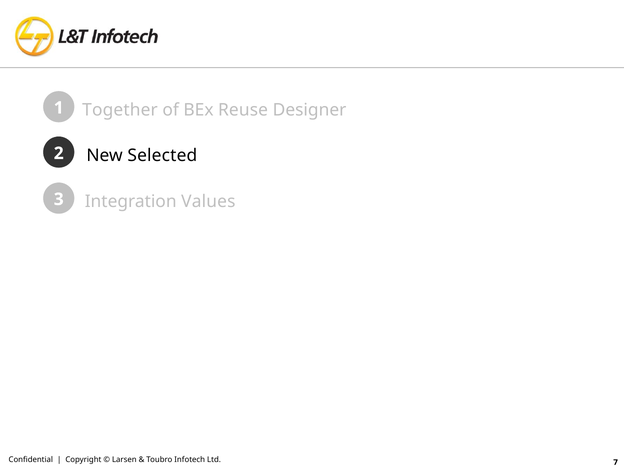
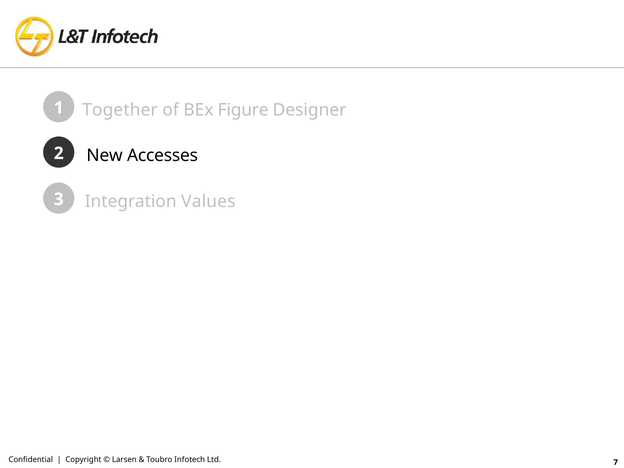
Reuse: Reuse -> Figure
Selected: Selected -> Accesses
